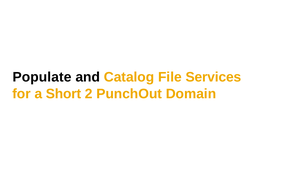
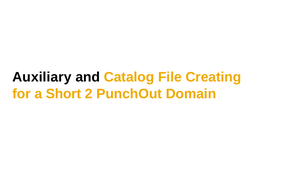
Populate: Populate -> Auxiliary
Services: Services -> Creating
